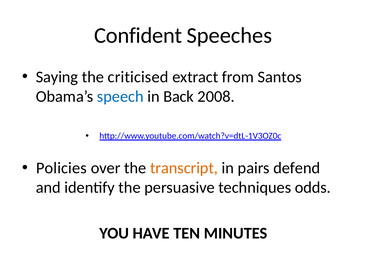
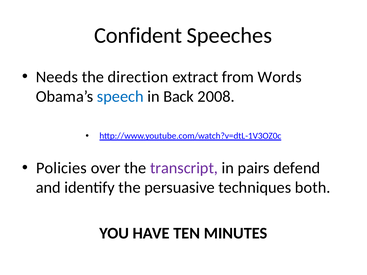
Saying: Saying -> Needs
criticised: criticised -> direction
Santos: Santos -> Words
transcript colour: orange -> purple
odds: odds -> both
